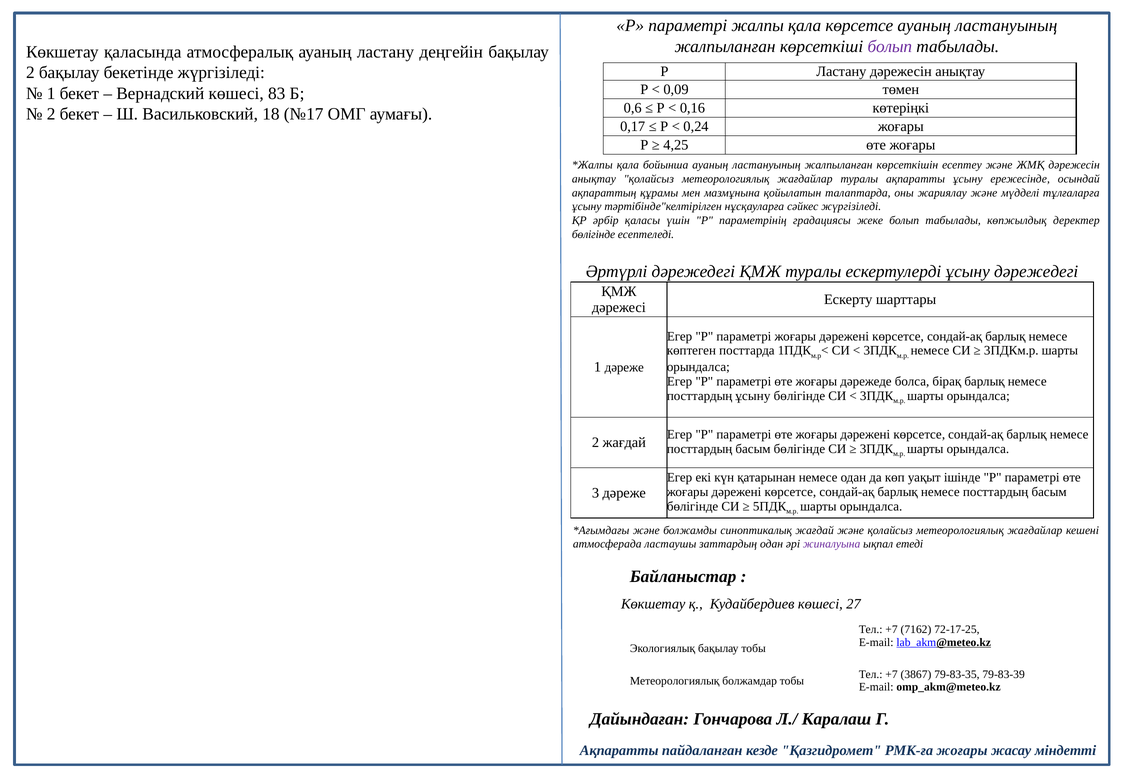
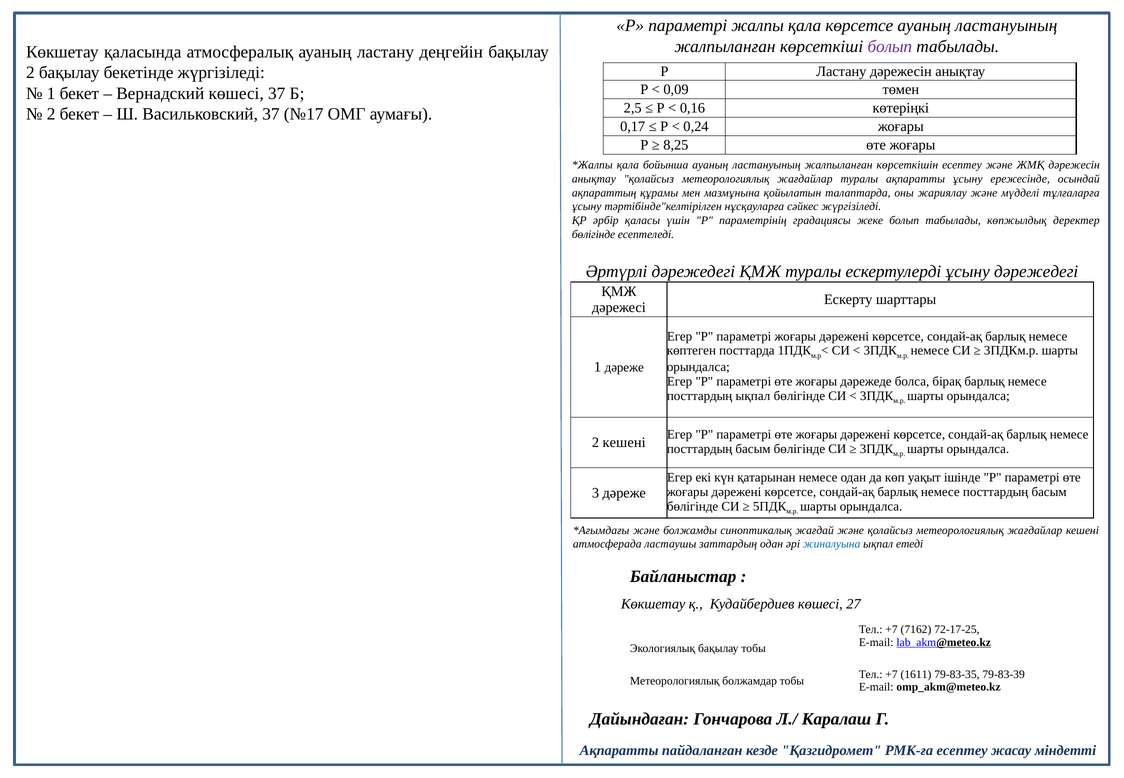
көшесі 83: 83 -> 37
0,6: 0,6 -> 2,5
Васильковский 18: 18 -> 37
4,25: 4,25 -> 8,25
посттардың ұсыну: ұсыну -> ықпал
2 жағдай: жағдай -> кешені
жиналуына colour: purple -> blue
3867: 3867 -> 1611
РМК-ға жоғары: жоғары -> есептеу
